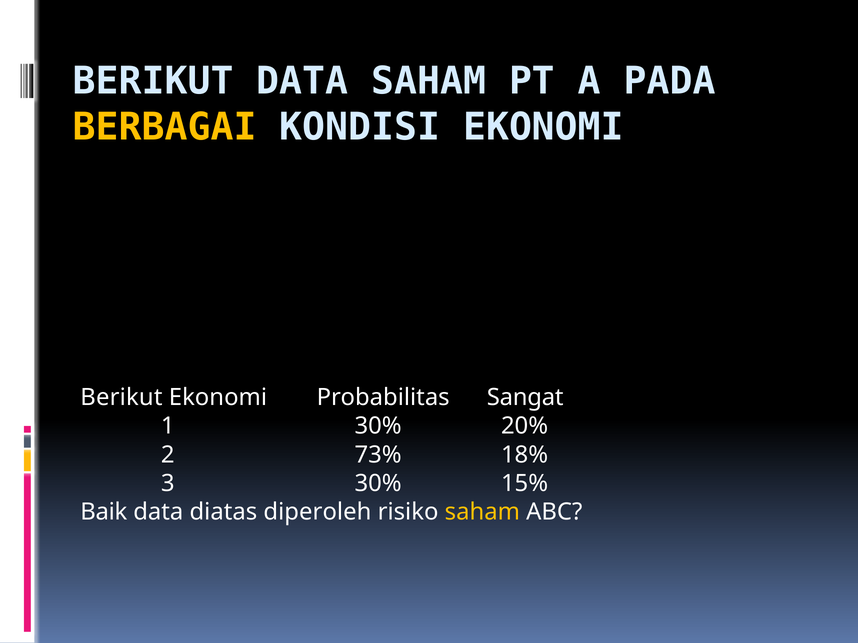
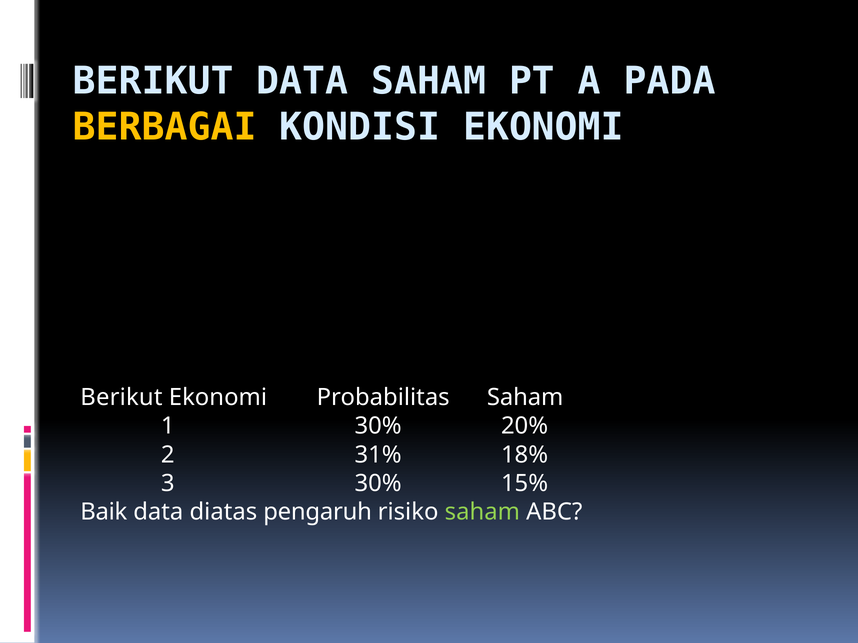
Probabilitas Sangat: Sangat -> Saham
73%: 73% -> 31%
diperoleh: diperoleh -> pengaruh
saham at (482, 512) colour: yellow -> light green
